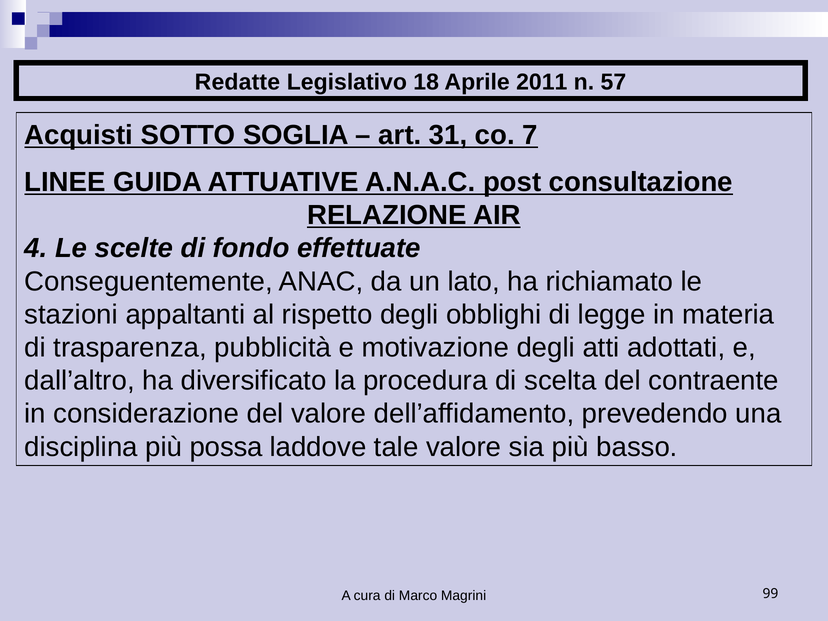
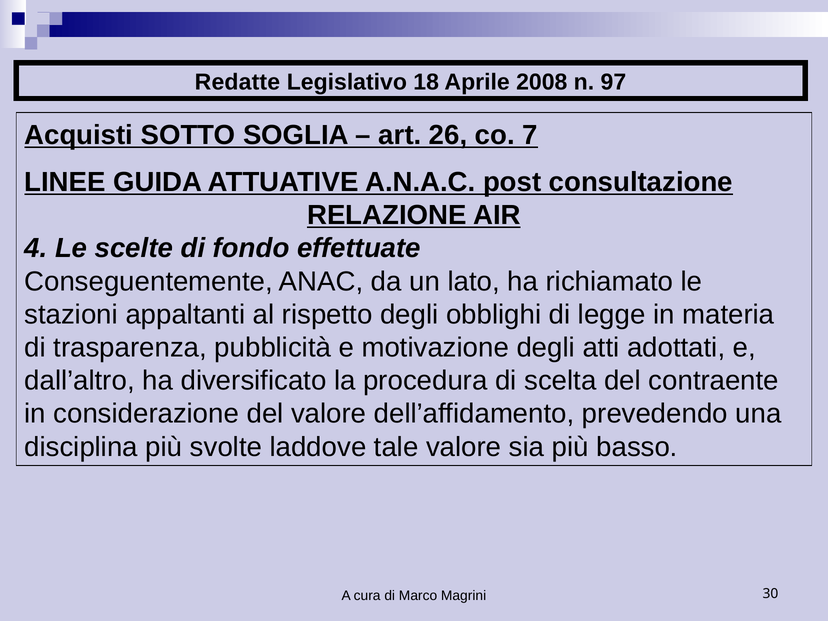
2011: 2011 -> 2008
57: 57 -> 97
31: 31 -> 26
possa: possa -> svolte
99: 99 -> 30
